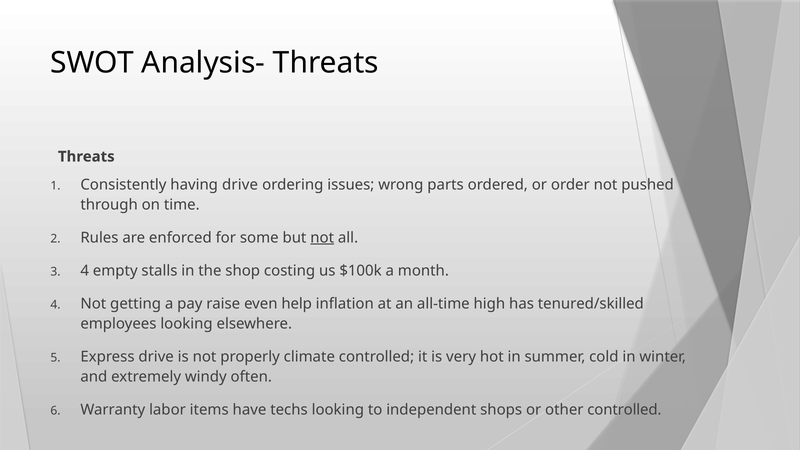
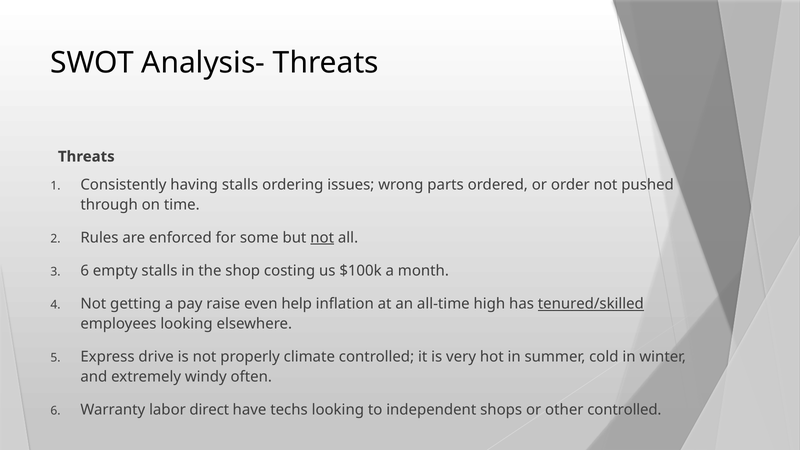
having drive: drive -> stalls
4 at (85, 271): 4 -> 6
tenured/skilled underline: none -> present
items: items -> direct
